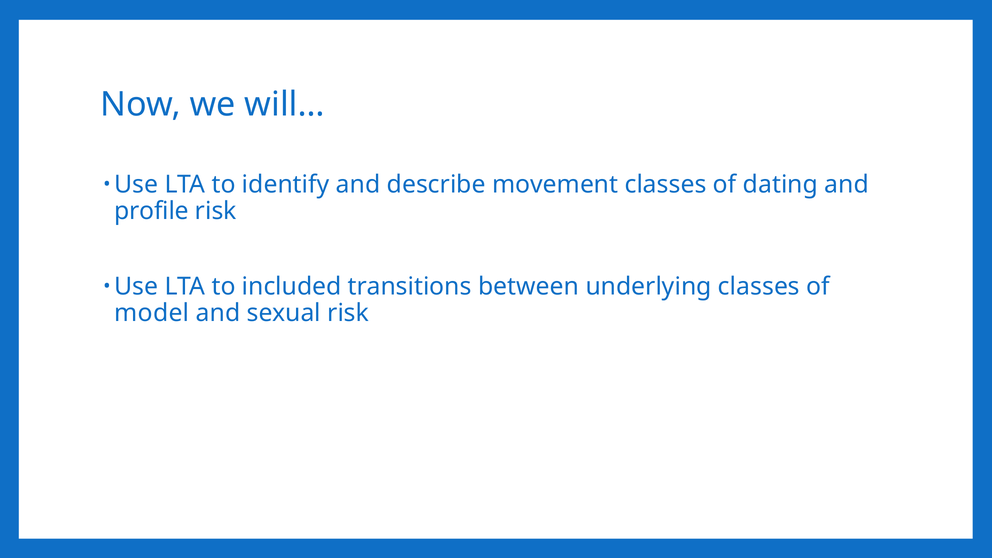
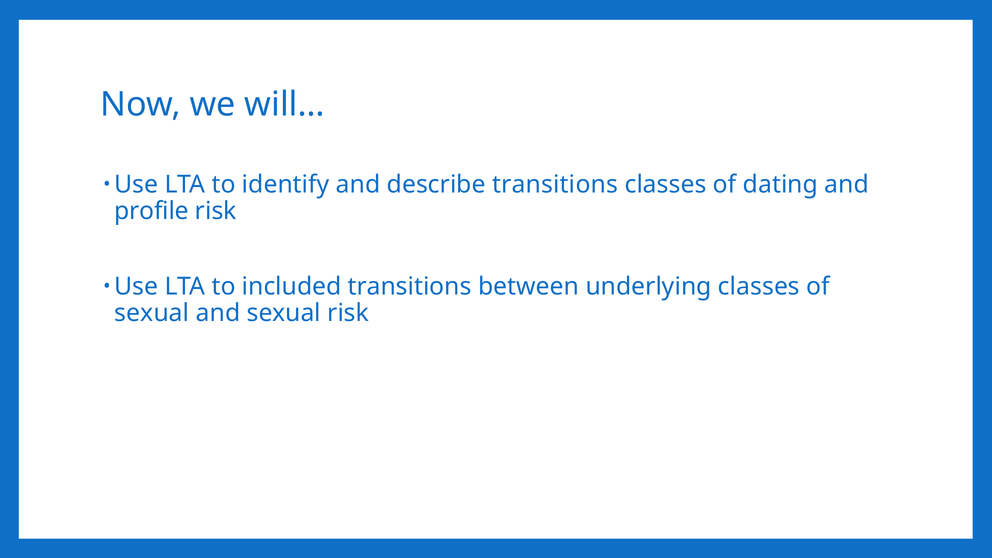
describe movement: movement -> transitions
model at (152, 313): model -> sexual
